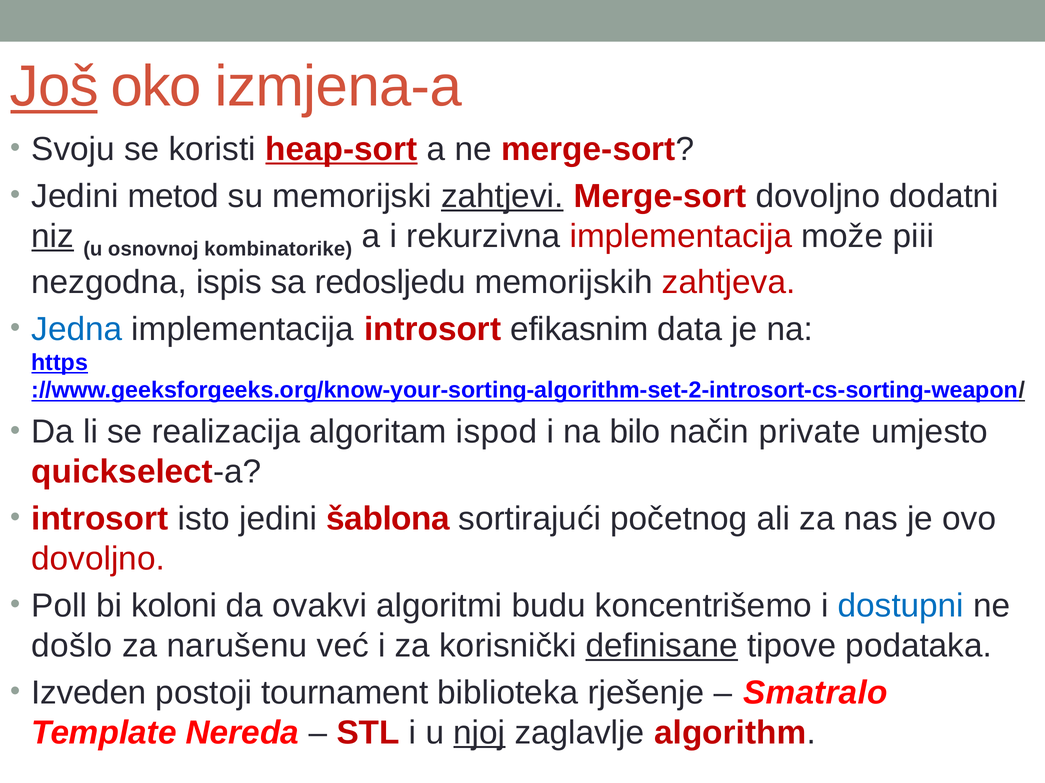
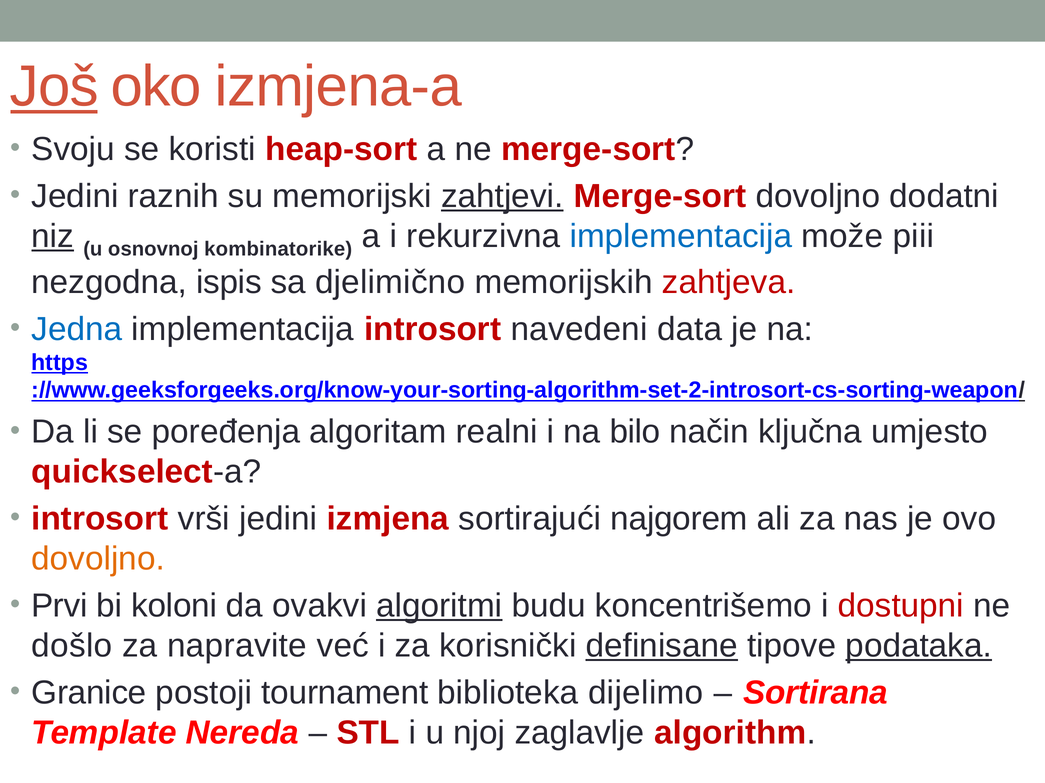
heap-sort underline: present -> none
metod: metod -> raznih
implementacija at (681, 236) colour: red -> blue
redosljedu: redosljedu -> djelimično
efikasnim: efikasnim -> navedeni
realizacija: realizacija -> poređenja
ispod: ispod -> realni
private: private -> ključna
isto: isto -> vrši
šablona: šablona -> izmjena
početnog: početnog -> najgorem
dovoljno at (98, 559) colour: red -> orange
Poll: Poll -> Prvi
algoritmi underline: none -> present
dostupni colour: blue -> red
narušenu: narušenu -> napravite
podataka underline: none -> present
Izveden: Izveden -> Granice
rješenje: rješenje -> dijelimo
Smatralo: Smatralo -> Sortirana
njoj underline: present -> none
